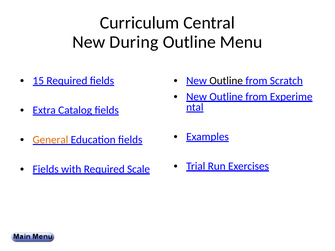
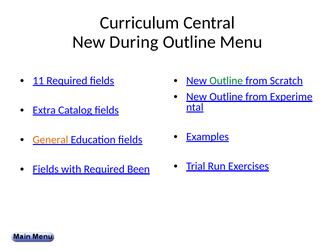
15: 15 -> 11
Outline at (226, 81) colour: black -> green
Scale: Scale -> Been
